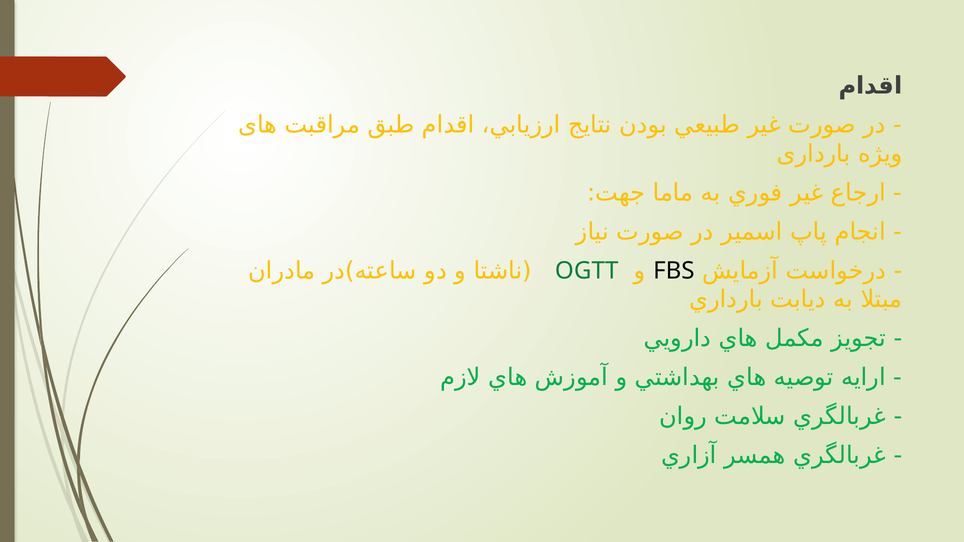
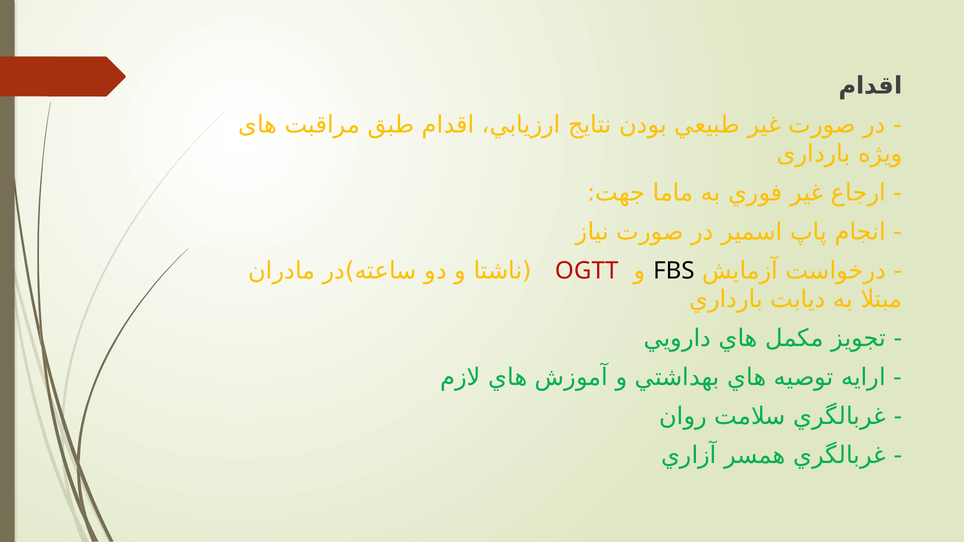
OGTT colour: green -> red
